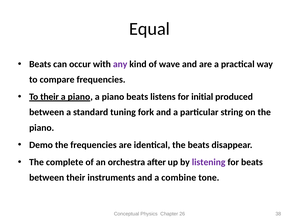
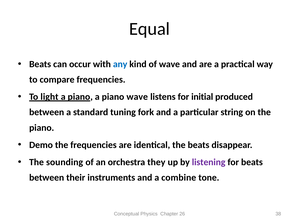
any colour: purple -> blue
To their: their -> light
piano beats: beats -> wave
complete: complete -> sounding
after: after -> they
